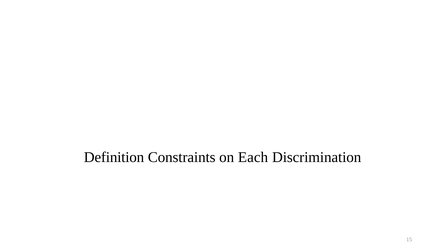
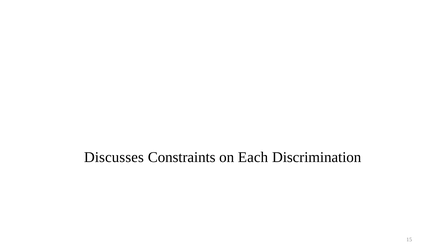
Definition: Definition -> Discusses
